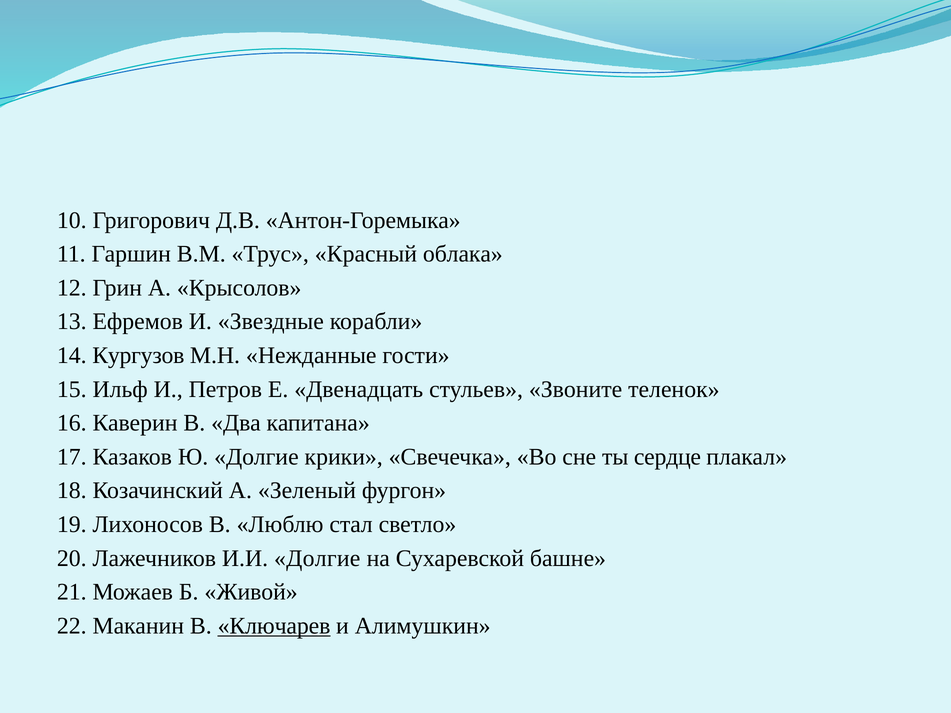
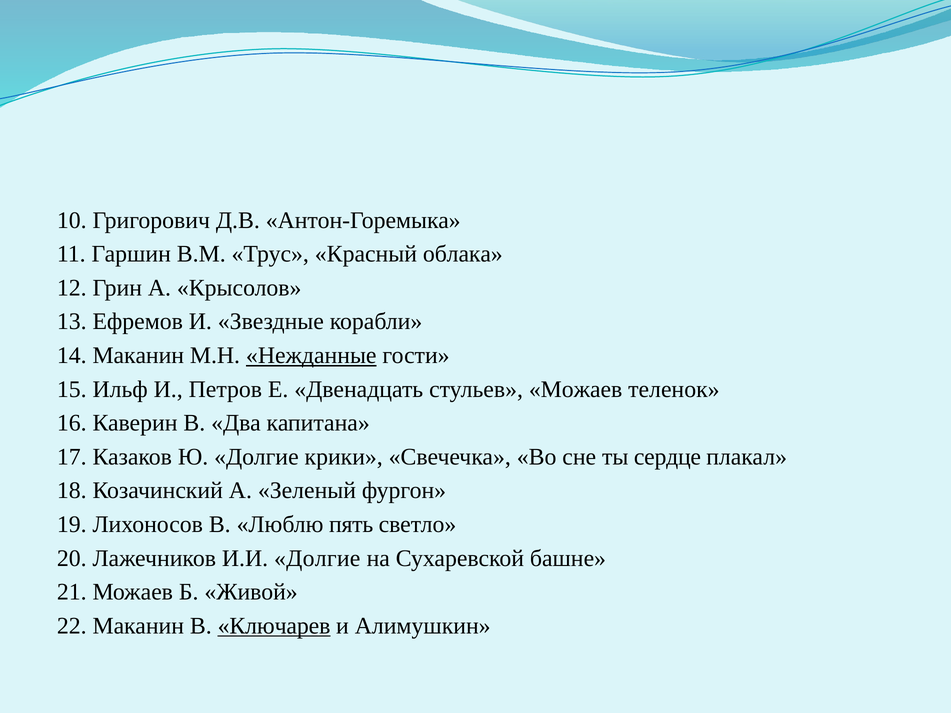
14 Кургузов: Кургузов -> Маканин
Нежданные underline: none -> present
стульев Звоните: Звоните -> Можаев
стал: стал -> пять
